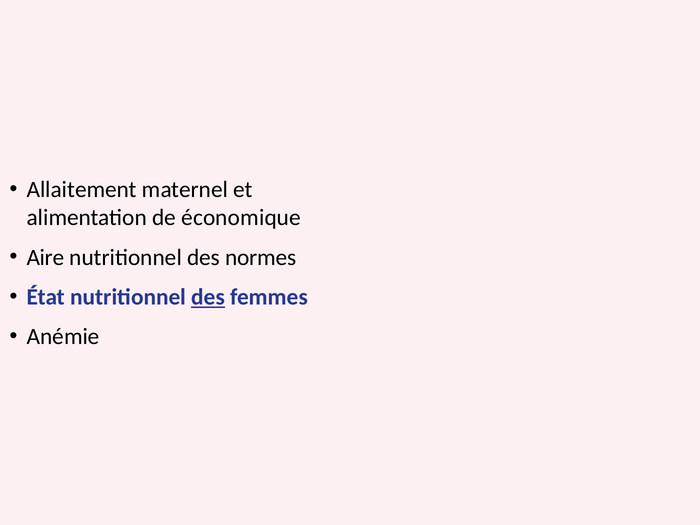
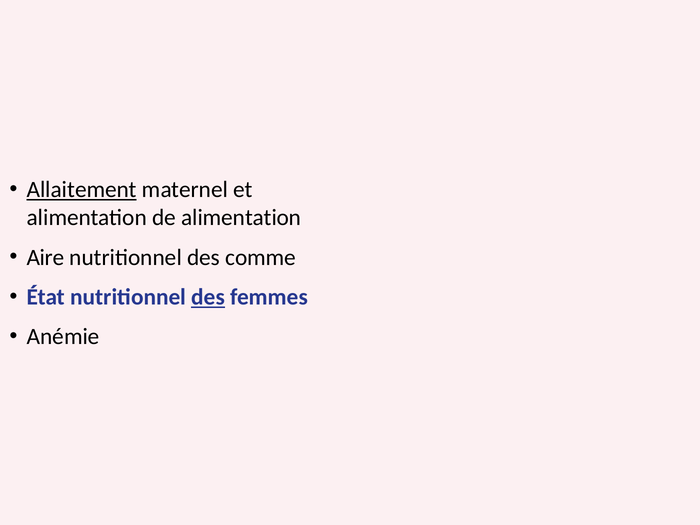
Allaitement underline: none -> present
de économique: économique -> alimentation
normes: normes -> comme
